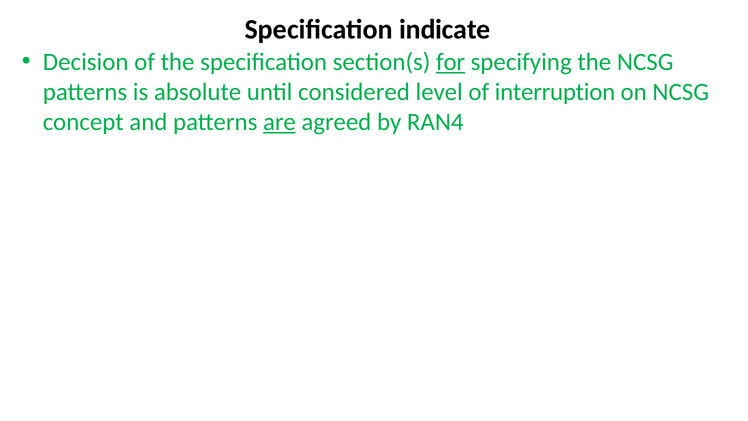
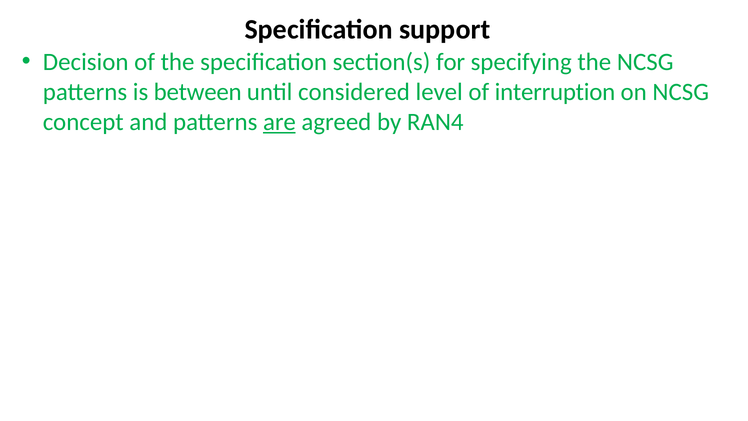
indicate: indicate -> support
for underline: present -> none
absolute: absolute -> between
